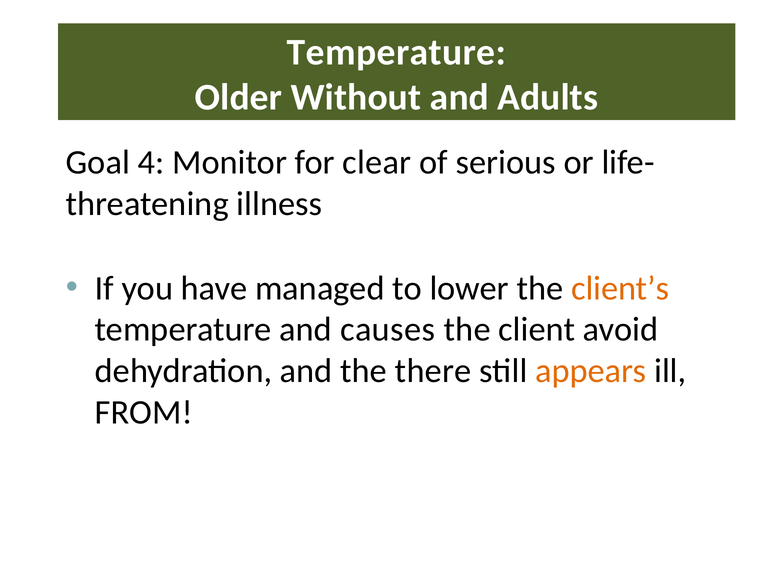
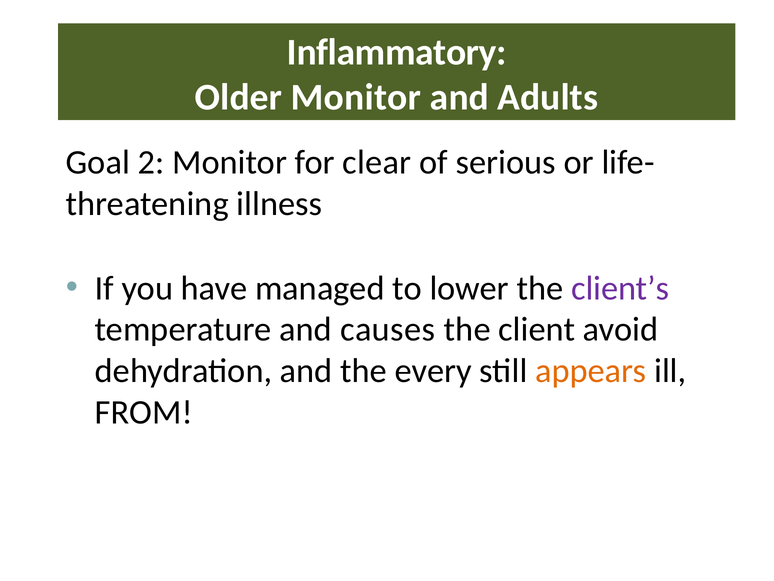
Temperature at (396, 52): Temperature -> Inflammatory
Older Without: Without -> Monitor
4: 4 -> 2
client’s colour: orange -> purple
there: there -> every
